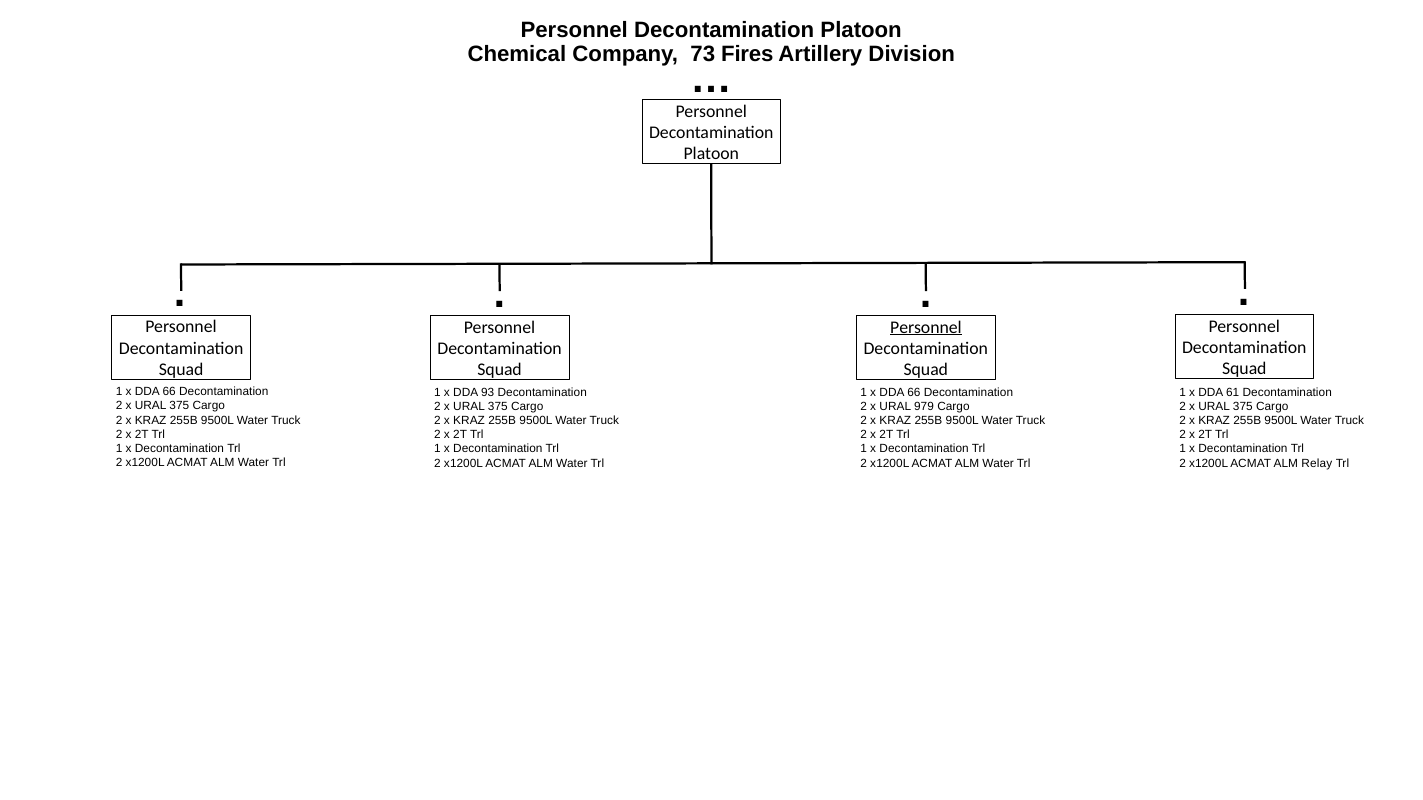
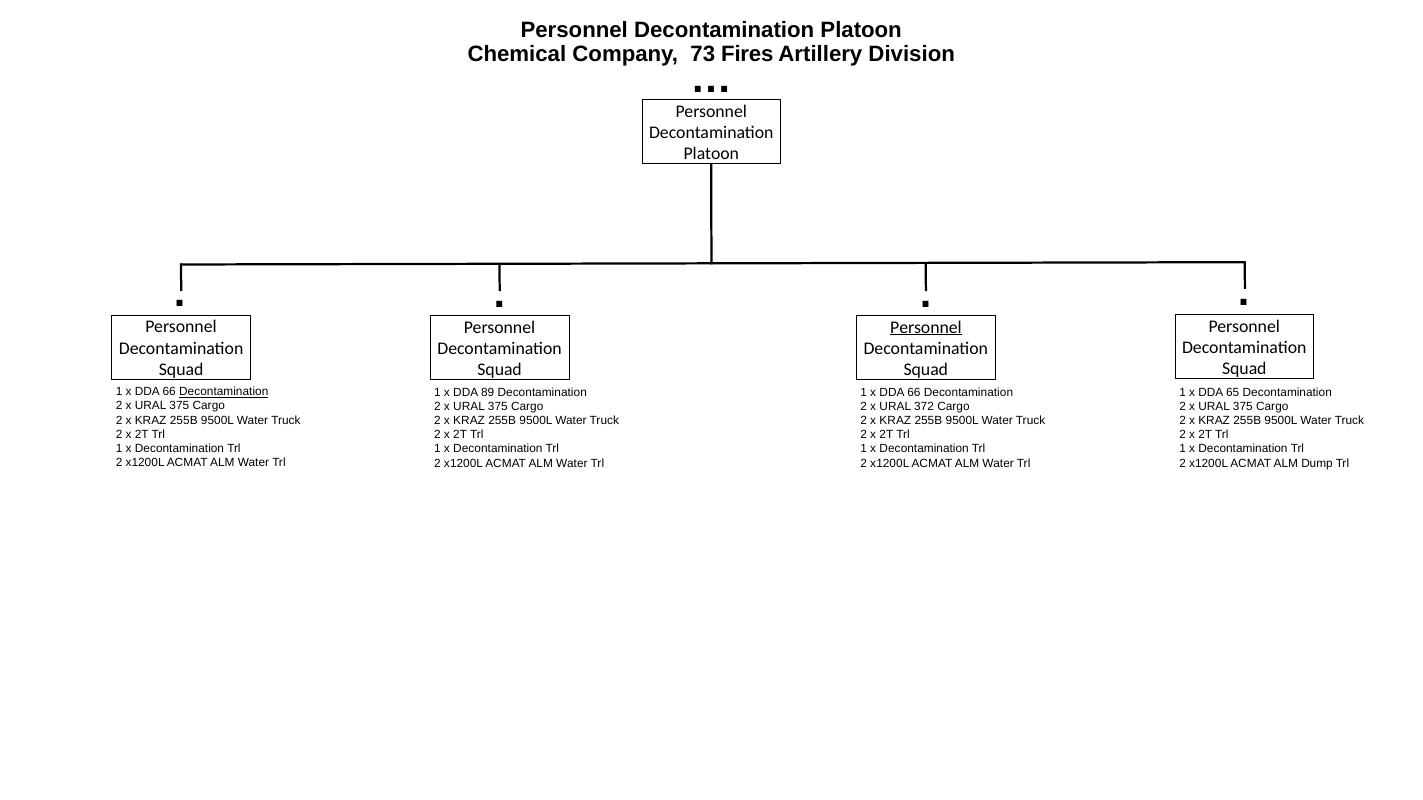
Decontamination at (224, 392) underline: none -> present
93: 93 -> 89
61: 61 -> 65
979: 979 -> 372
Relay: Relay -> Dump
